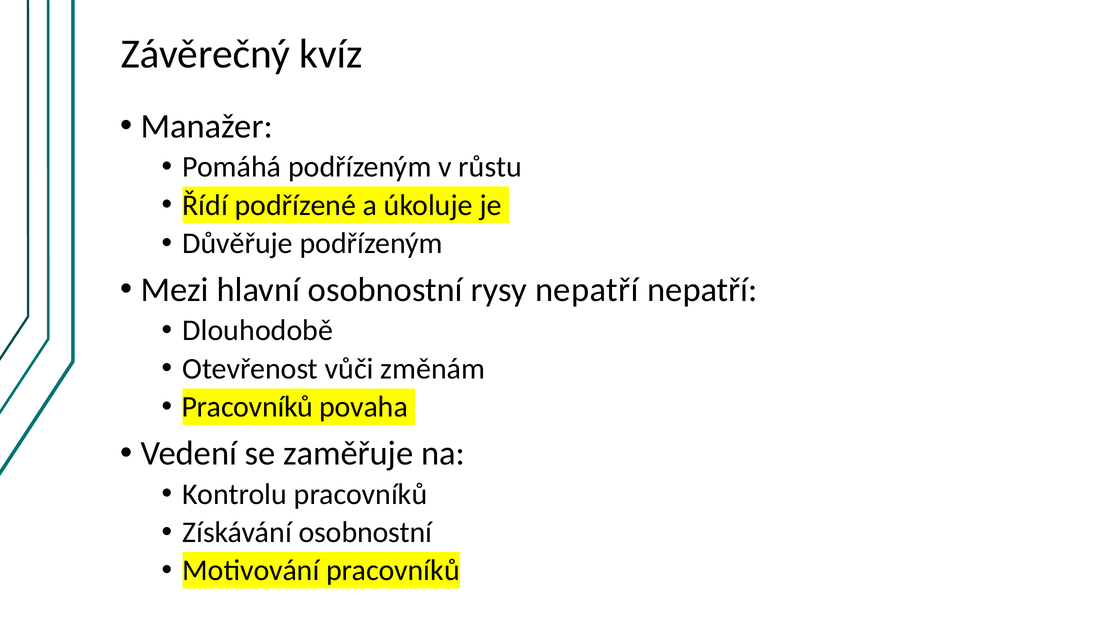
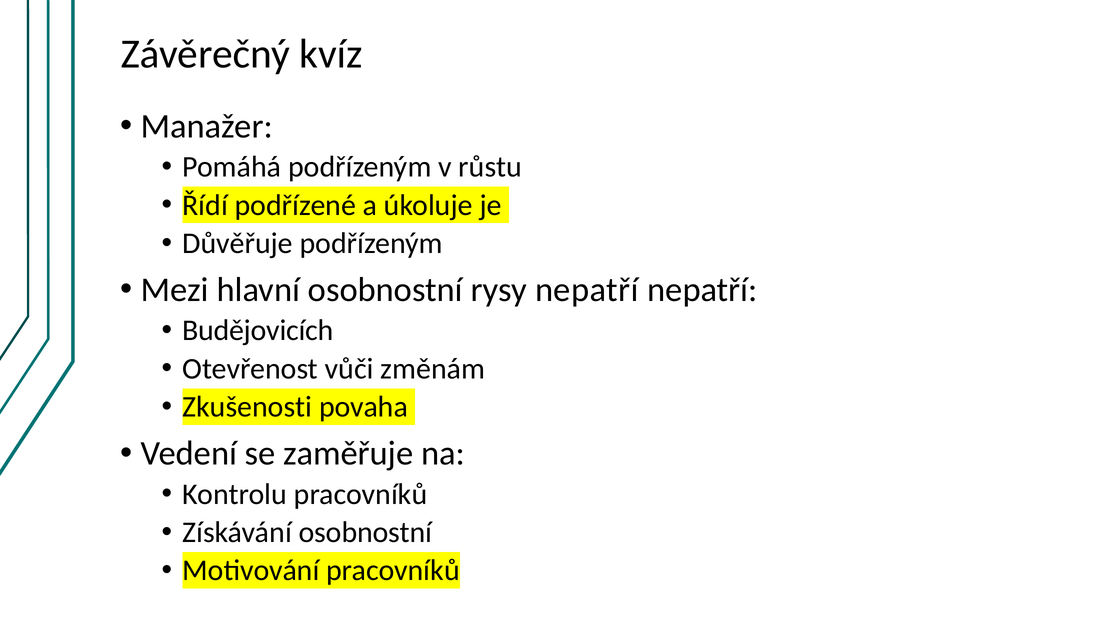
Dlouhodobě: Dlouhodobě -> Budějovicích
Pracovníků at (247, 407): Pracovníků -> Zkušenosti
